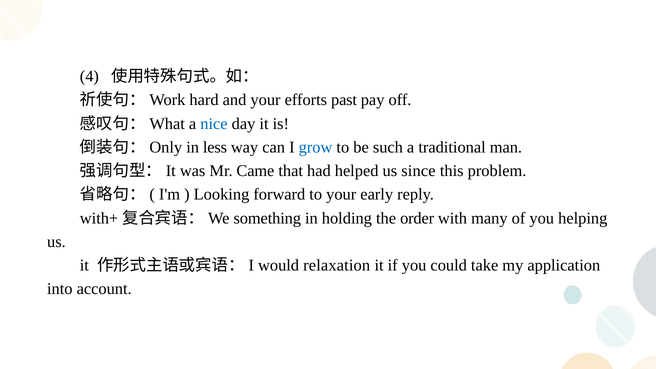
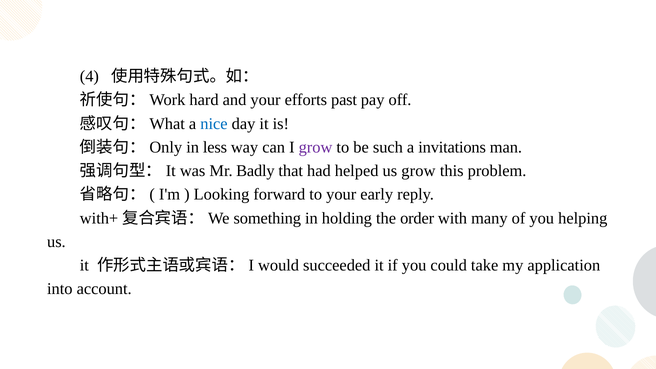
grow at (316, 147) colour: blue -> purple
traditional: traditional -> invitations
Came: Came -> Badly
us since: since -> grow
relaxation: relaxation -> succeeded
